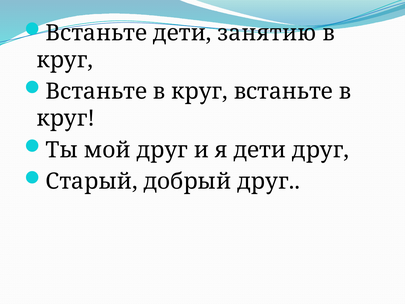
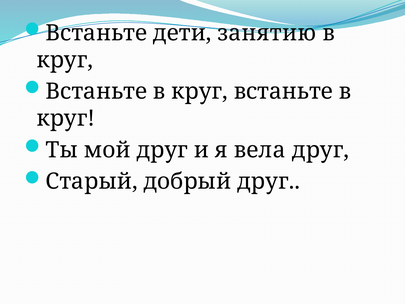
я дети: дети -> вела
